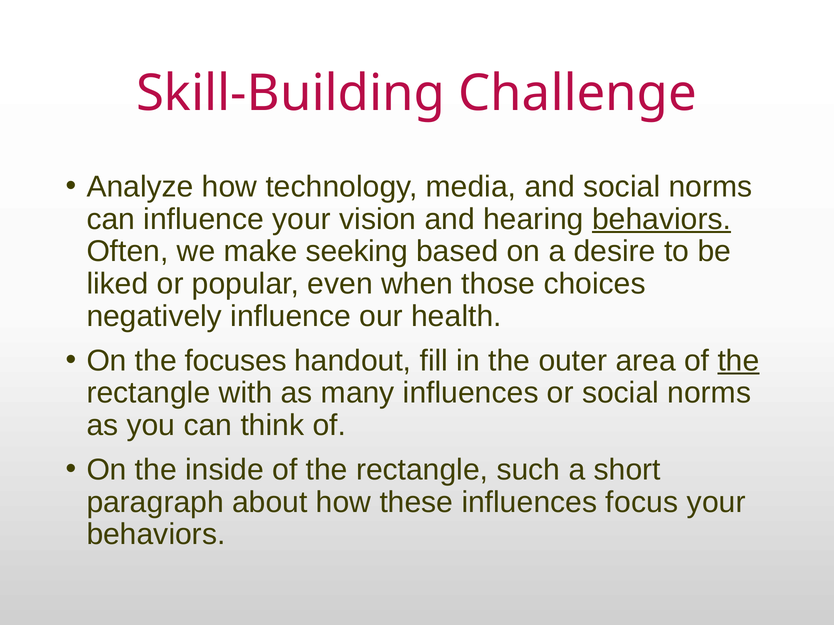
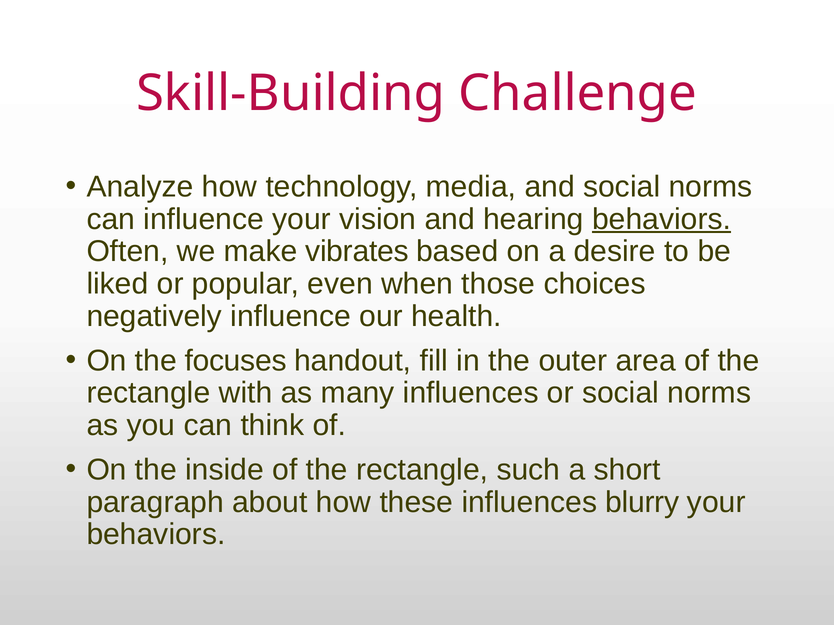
seeking: seeking -> vibrates
the at (739, 361) underline: present -> none
focus: focus -> blurry
